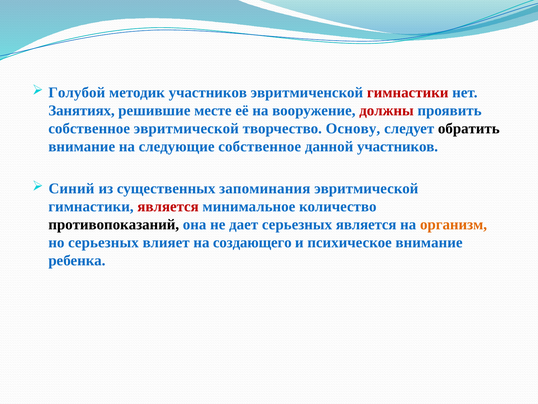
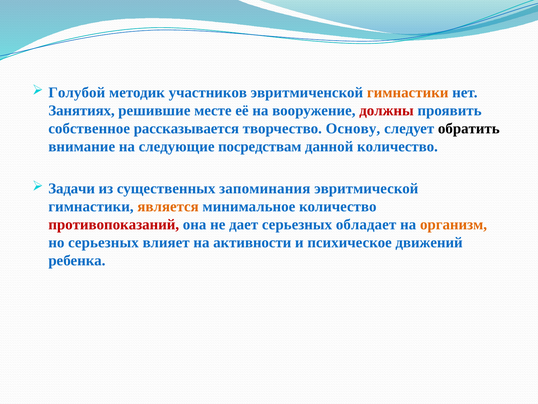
гимнастики at (408, 92) colour: red -> orange
собственное эвритмической: эвритмической -> рассказывается
следующие собственное: собственное -> посредствам
данной участников: участников -> количество
Синий: Синий -> Задачи
является at (168, 206) colour: red -> orange
противопоказаний colour: black -> red
серьезных является: является -> обладает
создающего: создающего -> активности
психическое внимание: внимание -> движений
